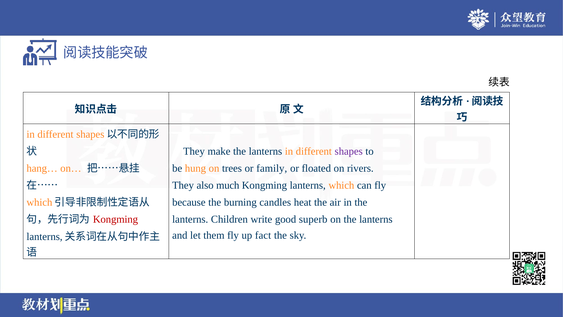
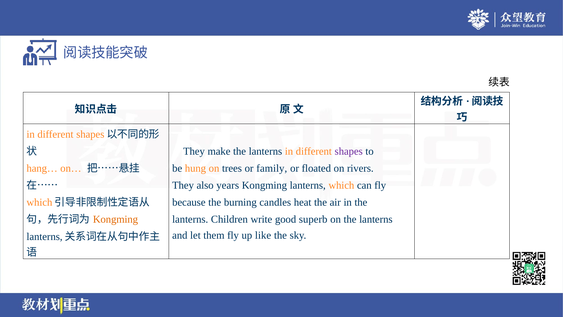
much: much -> years
Kongming at (115, 219) colour: red -> orange
fact: fact -> like
